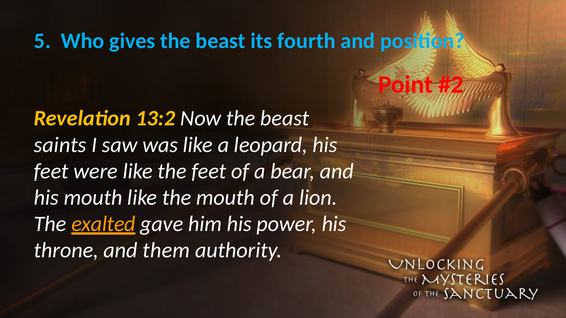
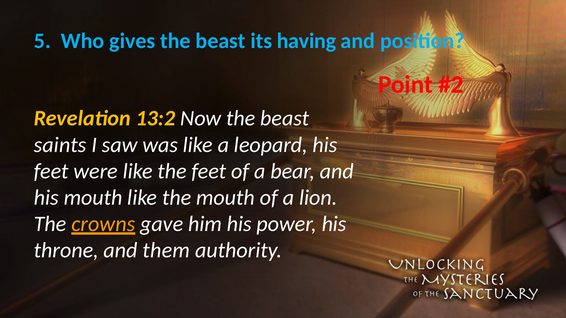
fourth: fourth -> having
exalted: exalted -> crowns
